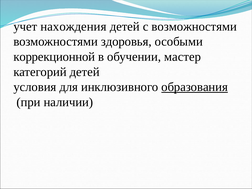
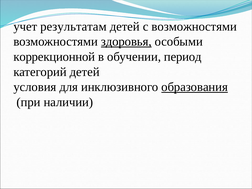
нахождения: нахождения -> результатам
здоровья underline: none -> present
мастер: мастер -> период
